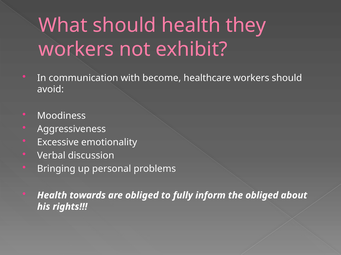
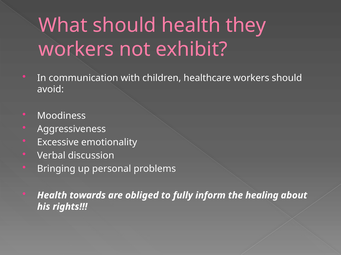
become: become -> children
the obliged: obliged -> healing
